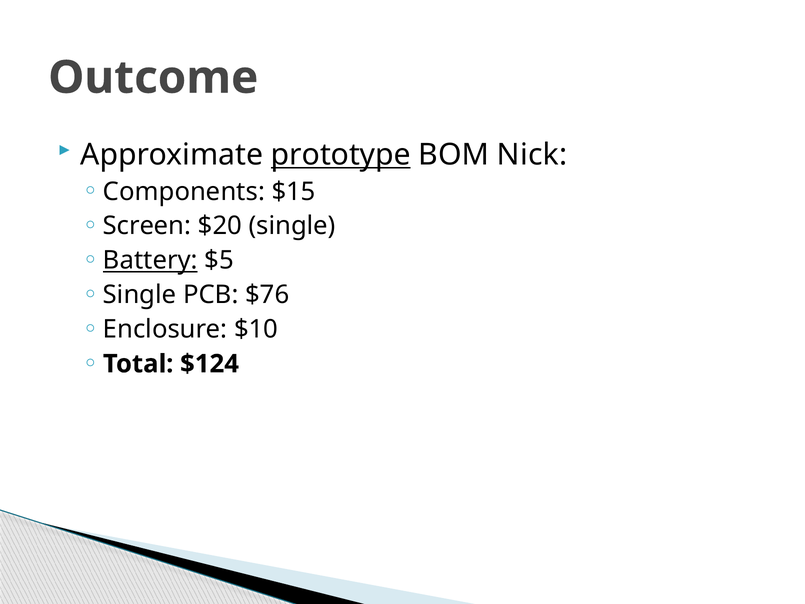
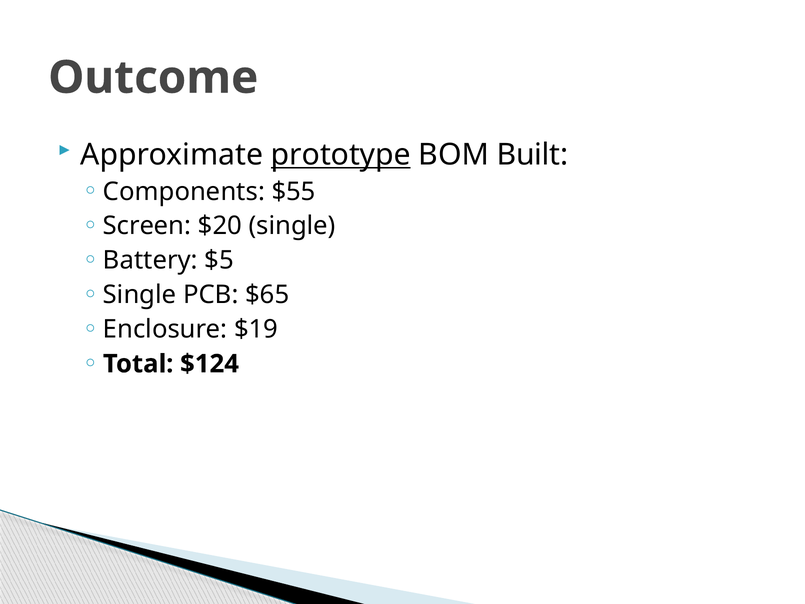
Nick: Nick -> Built
$15: $15 -> $55
Battery underline: present -> none
$76: $76 -> $65
$10: $10 -> $19
